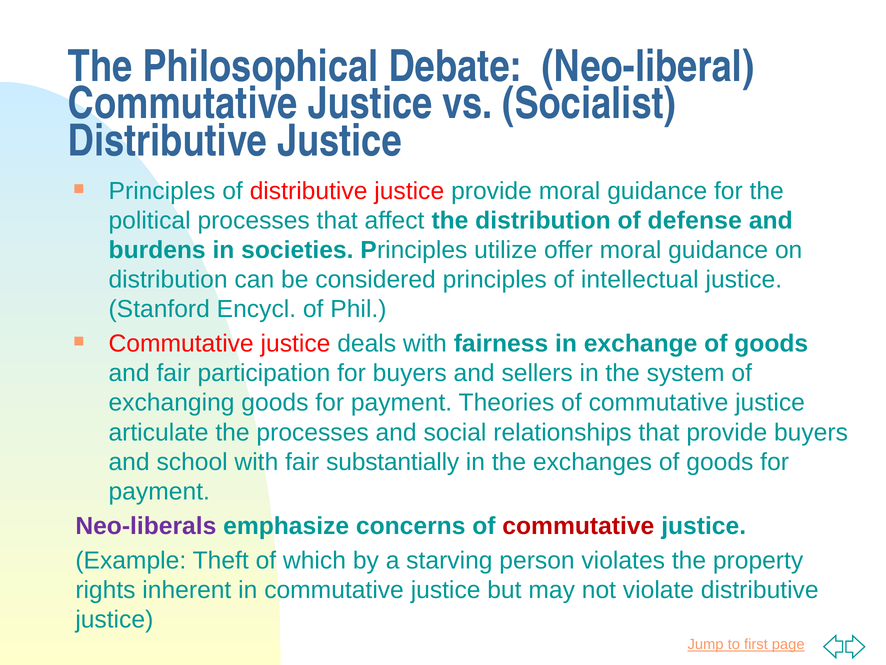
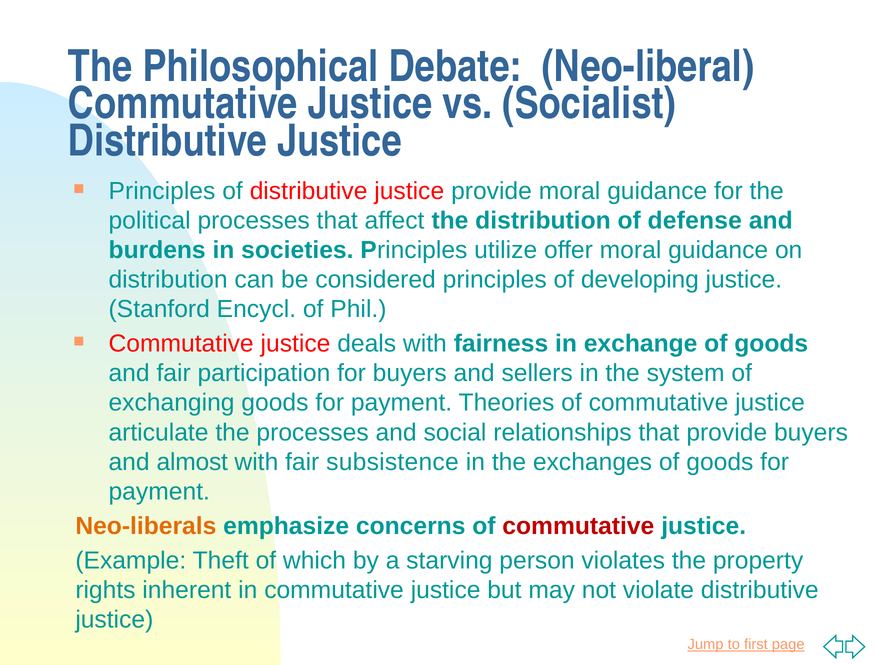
intellectual: intellectual -> developing
school: school -> almost
substantially: substantially -> subsistence
Neo-liberals colour: purple -> orange
